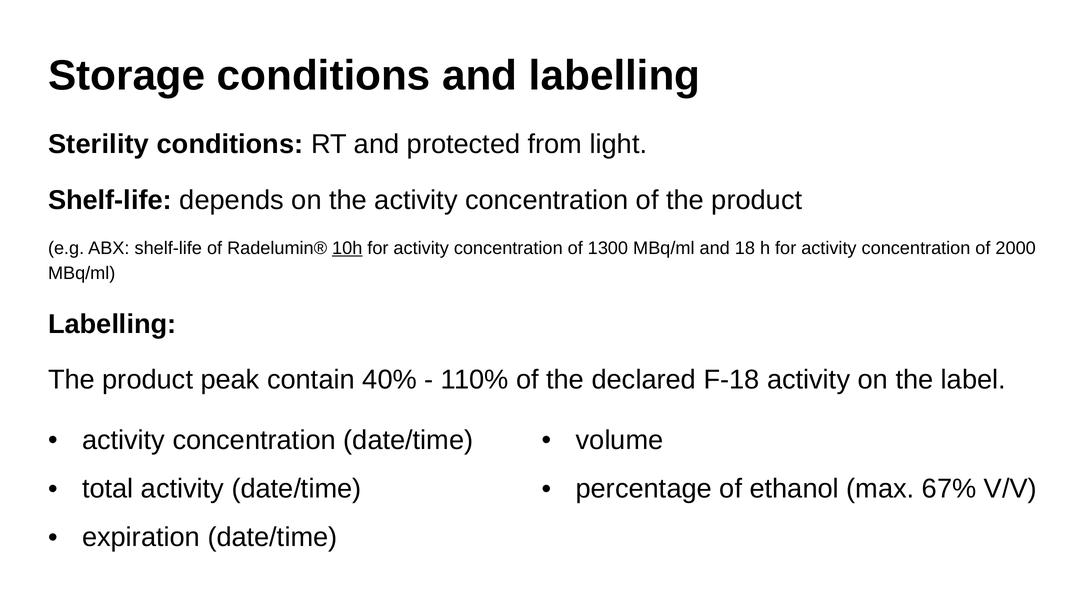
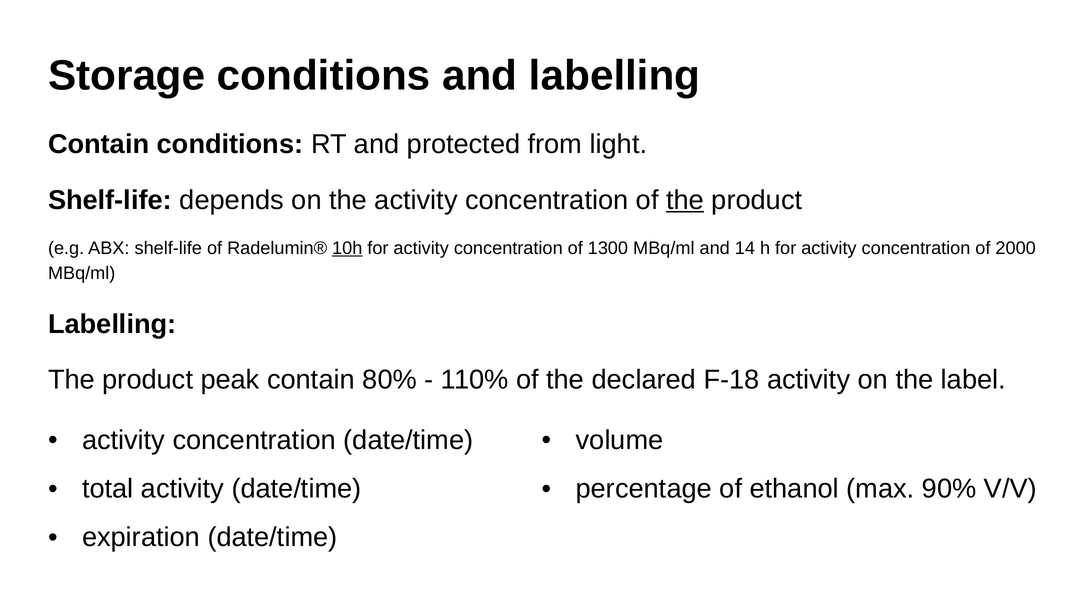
Sterility at (99, 144): Sterility -> Contain
the at (685, 200) underline: none -> present
18: 18 -> 14
40%: 40% -> 80%
67%: 67% -> 90%
